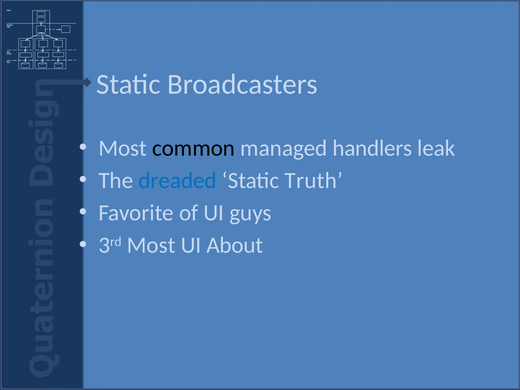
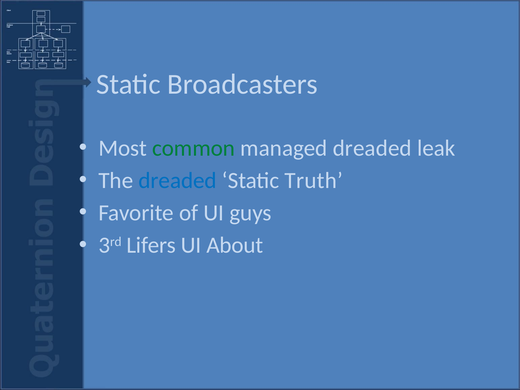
common colour: black -> green
managed handlers: handlers -> dreaded
3rd Most: Most -> Lifers
